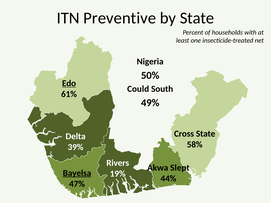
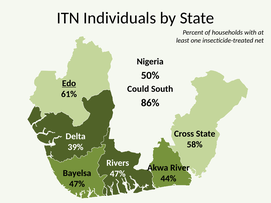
Preventive: Preventive -> Individuals
49%: 49% -> 86%
Slept: Slept -> River
Bayelsa underline: present -> none
19% at (118, 174): 19% -> 47%
